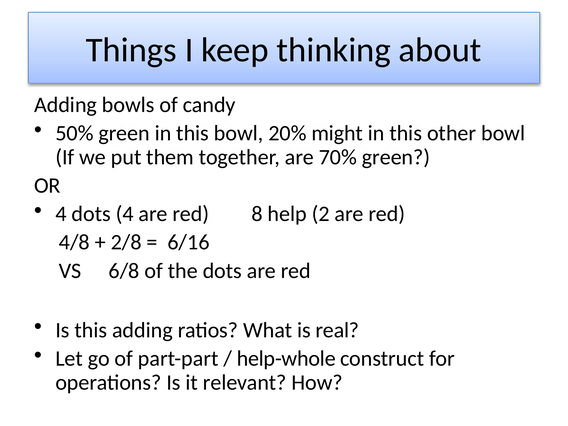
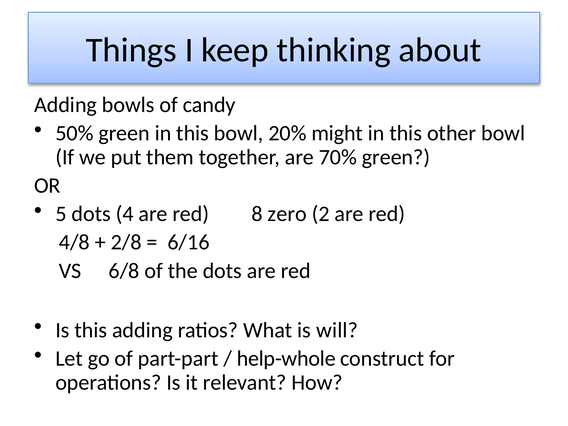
4 at (61, 214): 4 -> 5
help: help -> zero
real: real -> will
